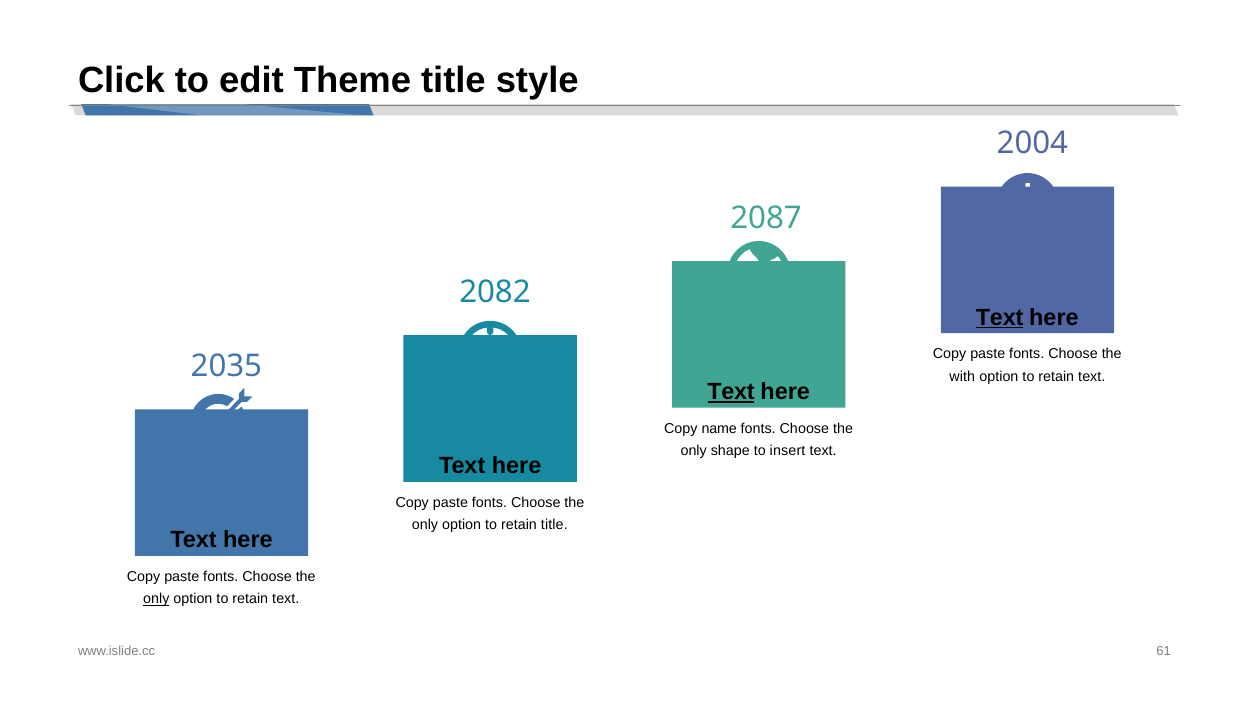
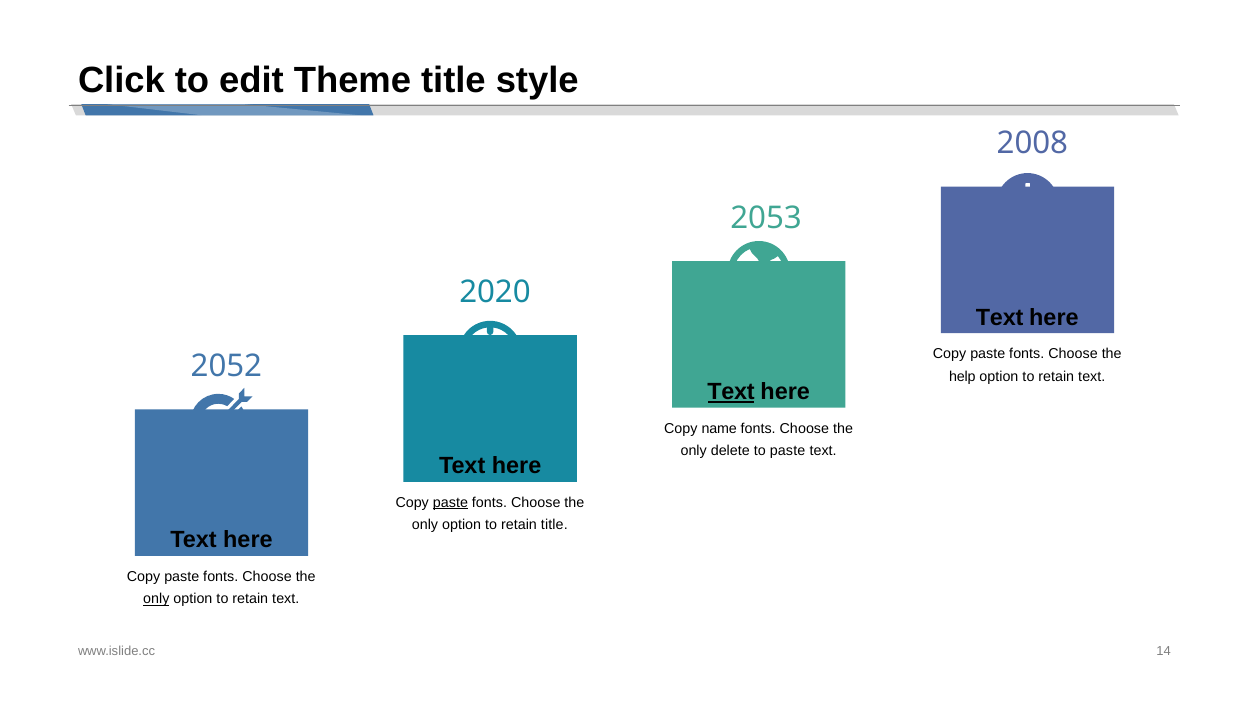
2004: 2004 -> 2008
2087: 2087 -> 2053
2082: 2082 -> 2020
Text at (1000, 317) underline: present -> none
2035: 2035 -> 2052
with: with -> help
shape: shape -> delete
to insert: insert -> paste
paste at (450, 502) underline: none -> present
61: 61 -> 14
